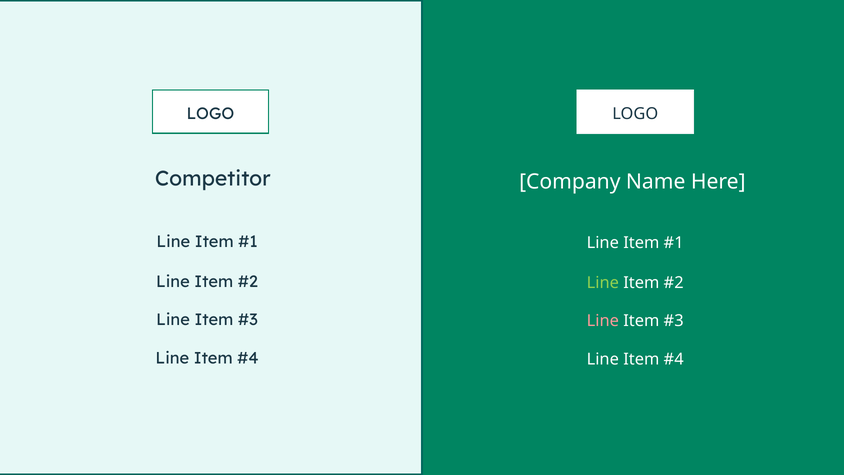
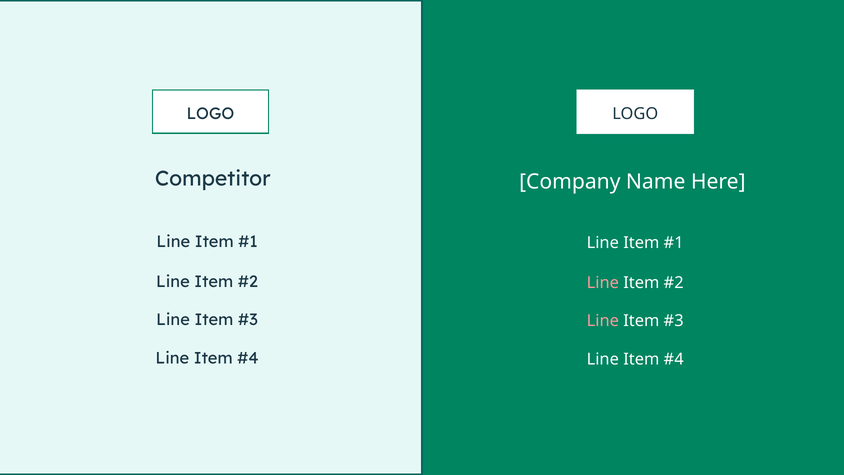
Line at (603, 283) colour: light green -> pink
